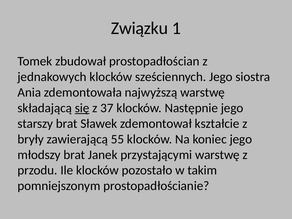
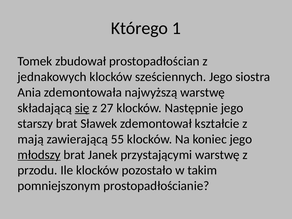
Związku: Związku -> Którego
37: 37 -> 27
bryły: bryły -> mają
młodszy underline: none -> present
